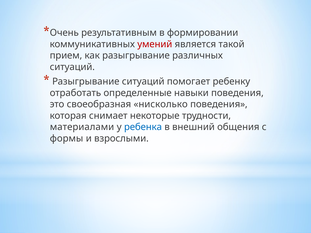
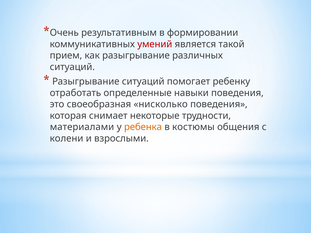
ребенка colour: blue -> orange
внешний: внешний -> костюмы
формы: формы -> колени
